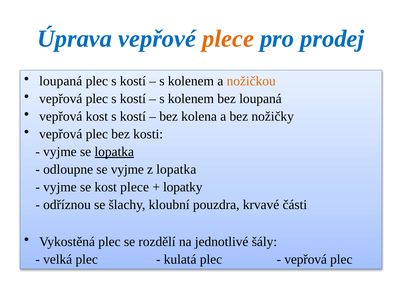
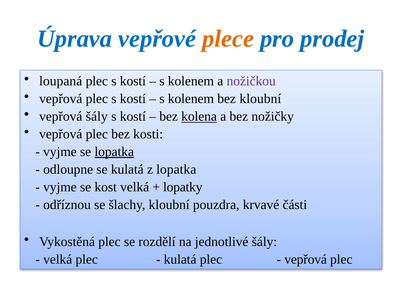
nožičkou colour: orange -> purple
bez loupaná: loupaná -> kloubní
vepřová kost: kost -> šály
kolena underline: none -> present
se vyjme: vyjme -> kulatá
kost plece: plece -> velká
